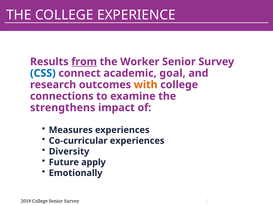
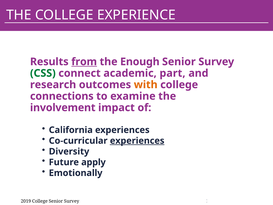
Worker: Worker -> Enough
CSS colour: blue -> green
goal: goal -> part
strengthens: strengthens -> involvement
Measures: Measures -> California
experiences at (137, 141) underline: none -> present
